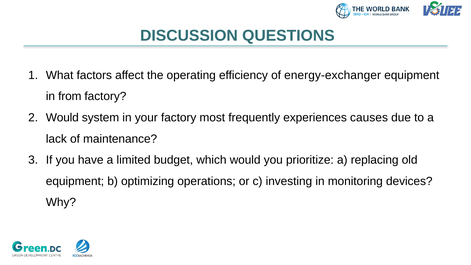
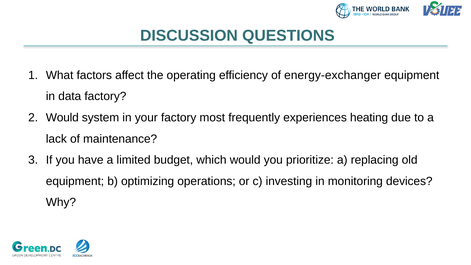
from: from -> data
causes: causes -> heating
